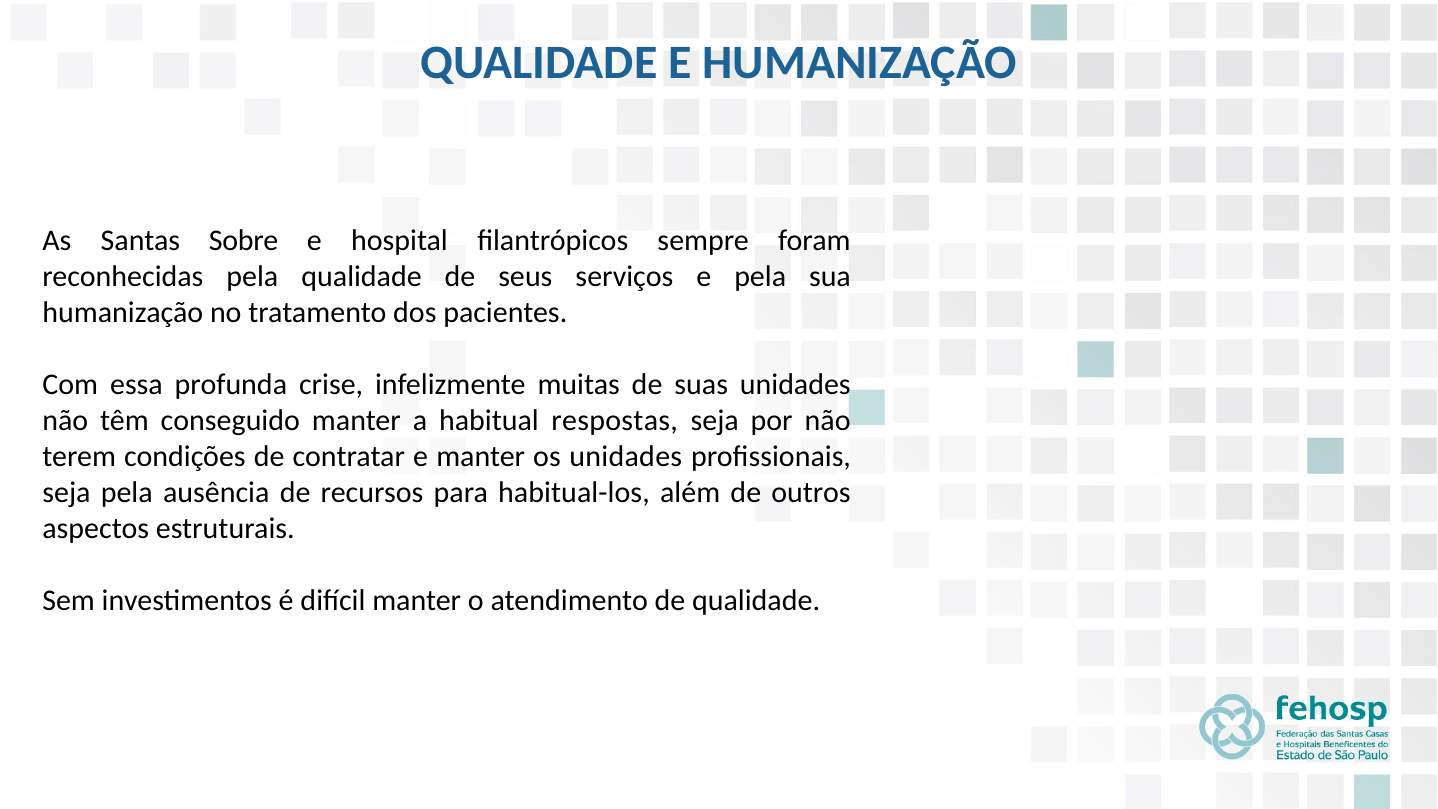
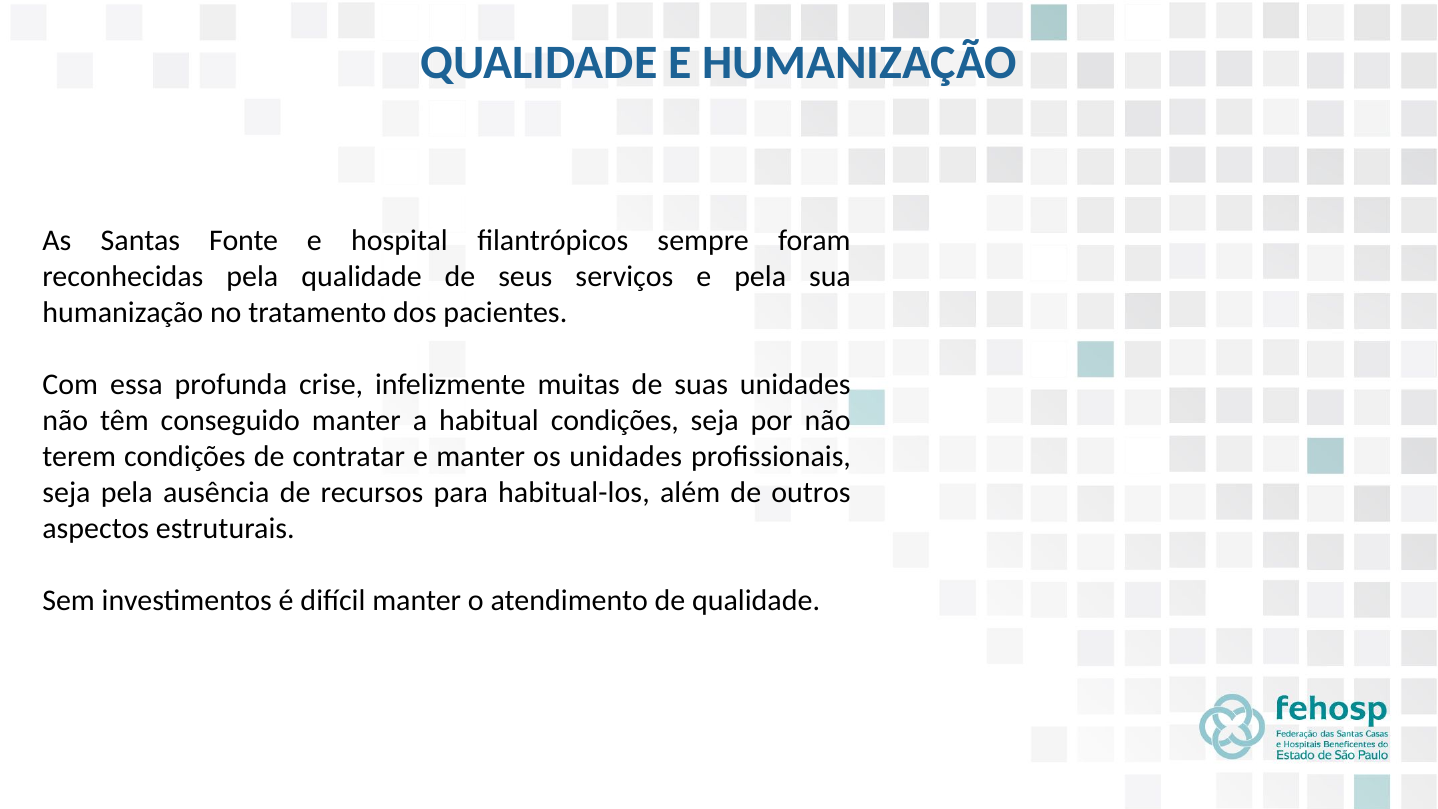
Sobre: Sobre -> Fonte
habitual respostas: respostas -> condições
